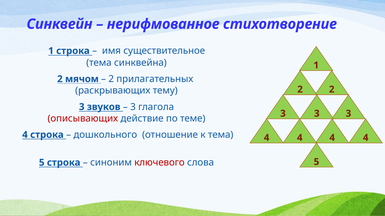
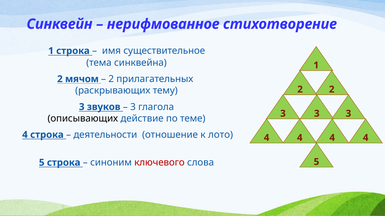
описывающих colour: red -> black
дошкольного: дошкольного -> деятельности
к тема: тема -> лото
